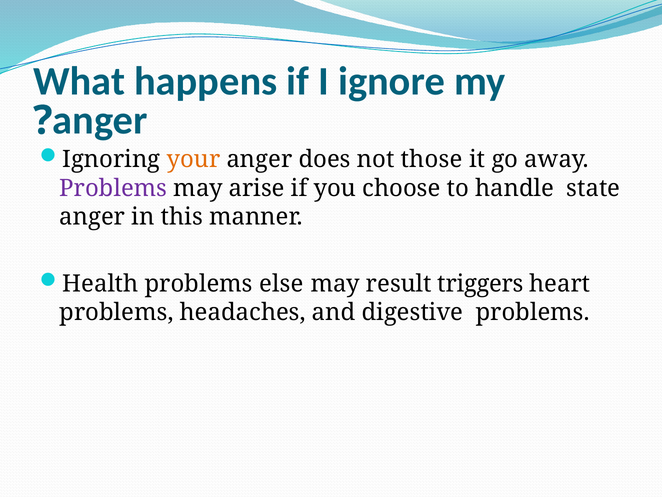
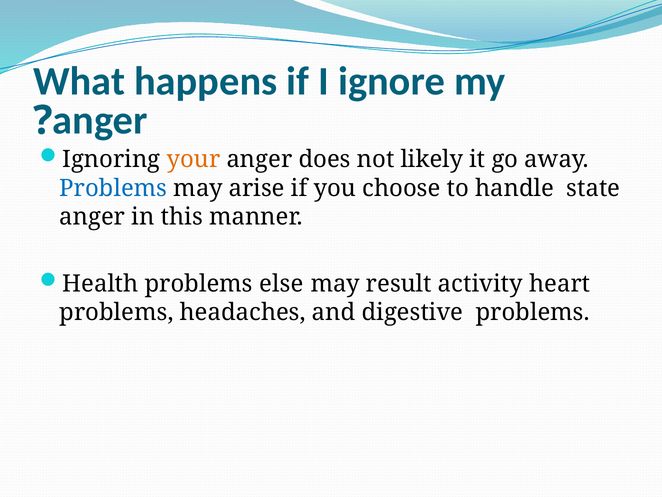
those: those -> likely
Problems at (113, 188) colour: purple -> blue
triggers: triggers -> activity
